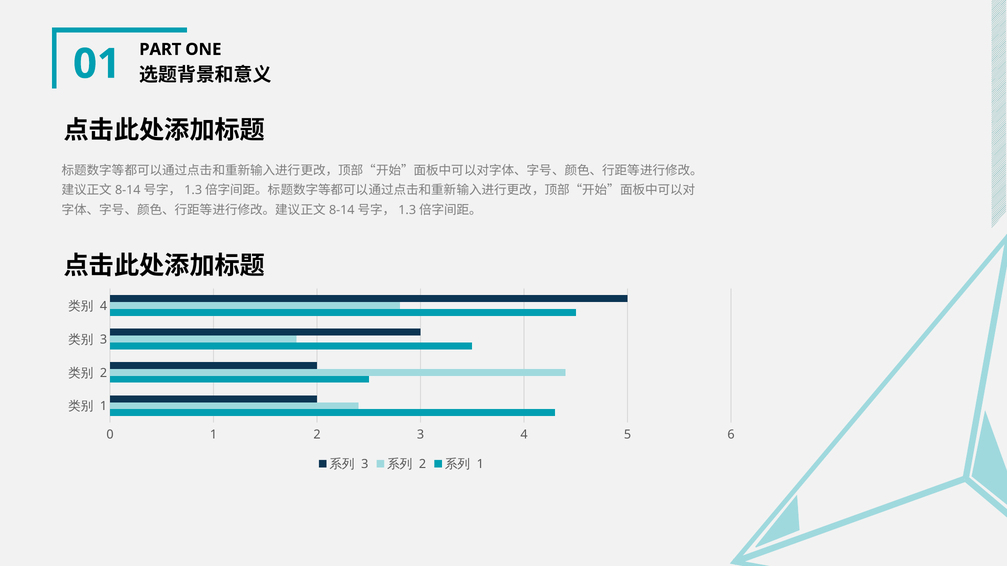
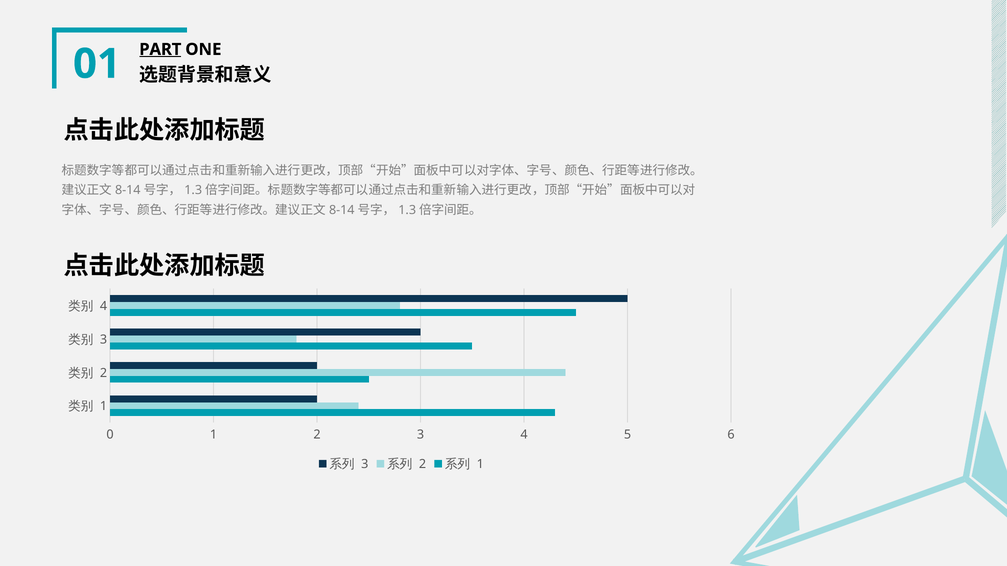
PART underline: none -> present
